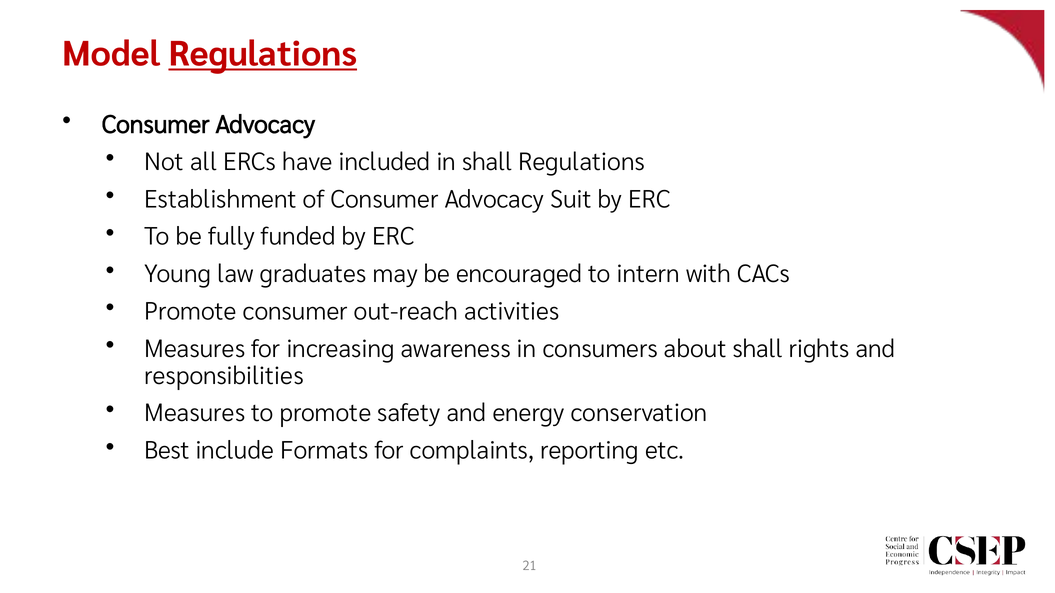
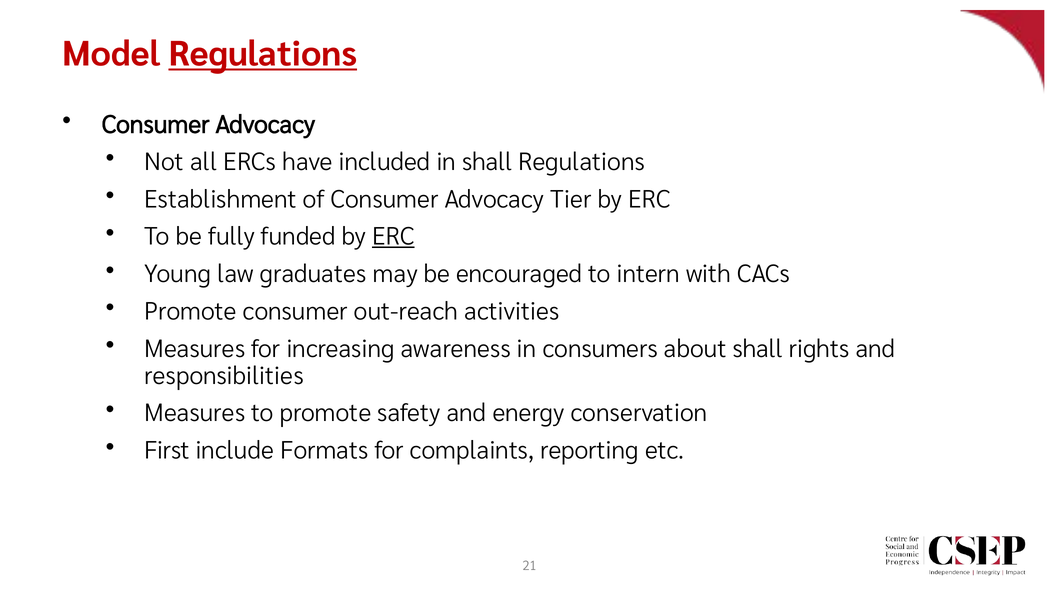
Suit: Suit -> Tier
ERC at (393, 237) underline: none -> present
Best: Best -> First
